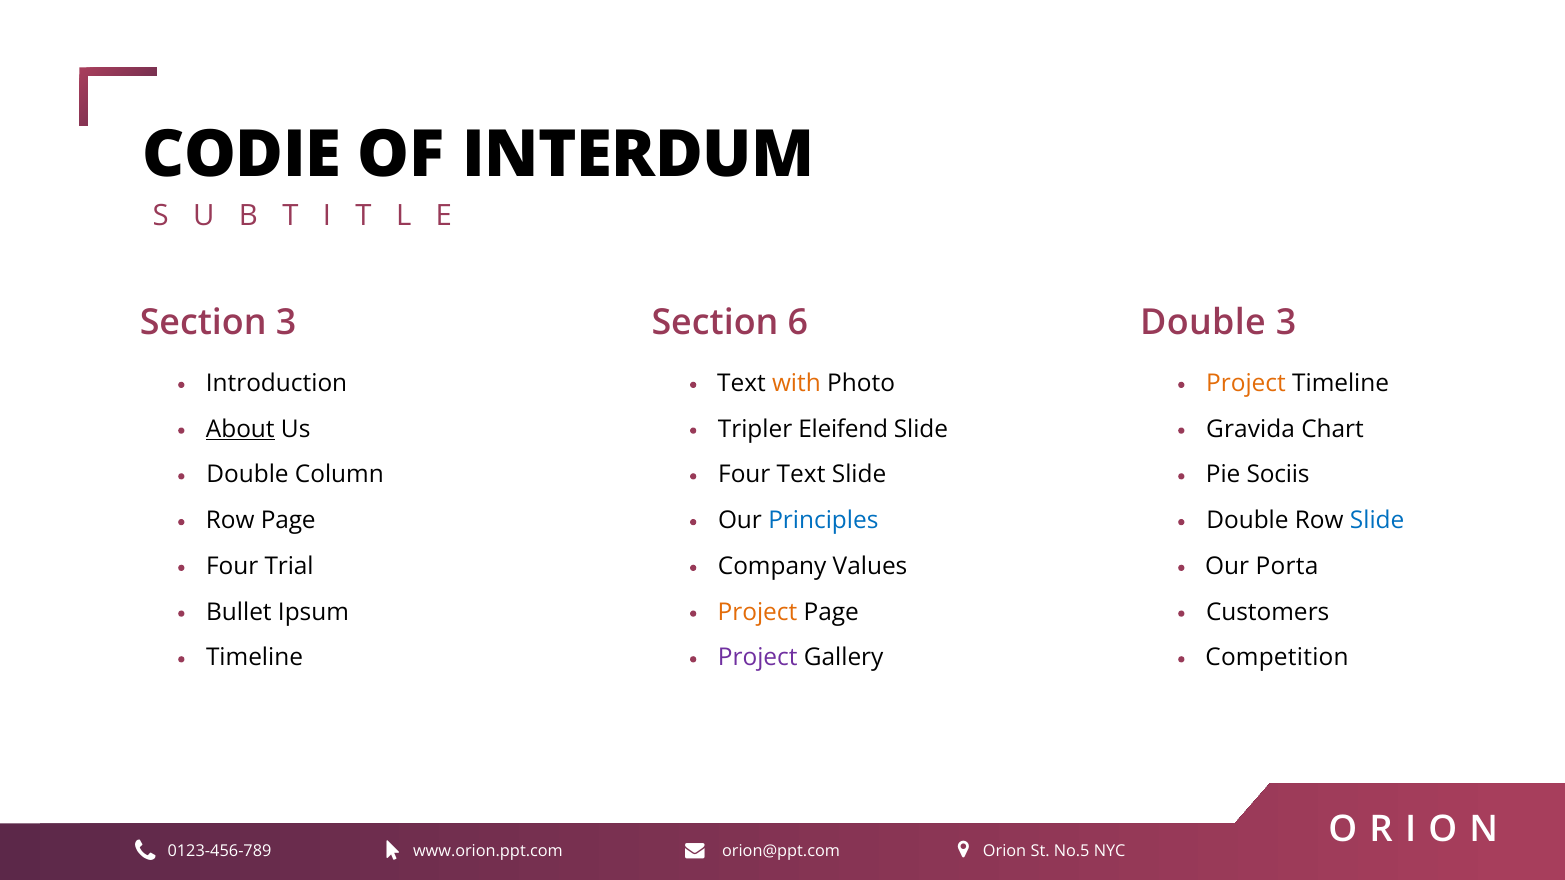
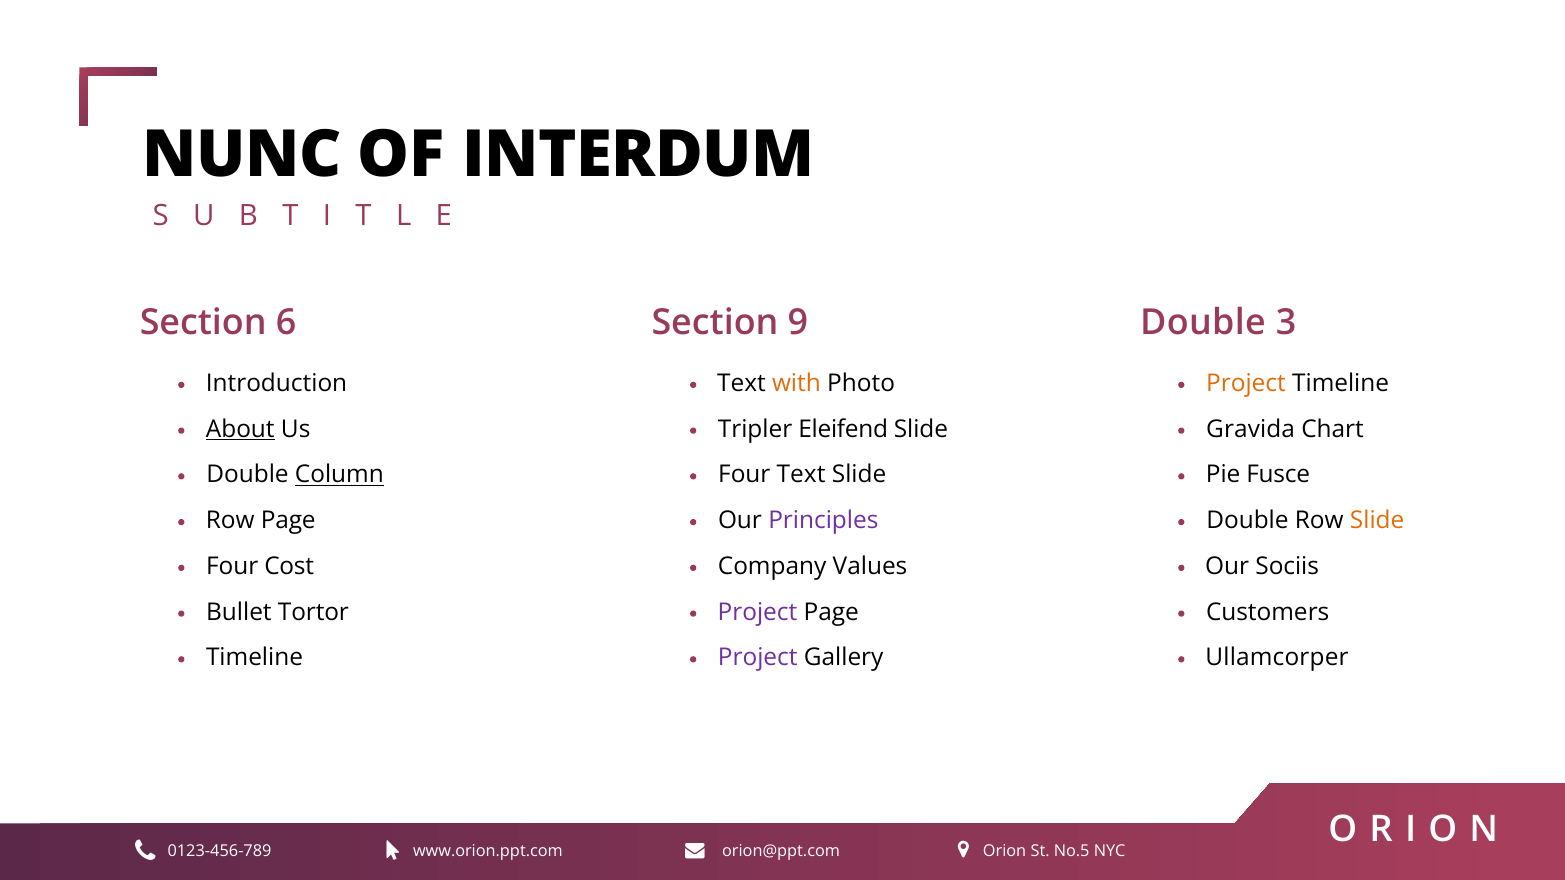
CODIE: CODIE -> NUNC
Section 3: 3 -> 6
6: 6 -> 9
Column underline: none -> present
Sociis: Sociis -> Fusce
Principles colour: blue -> purple
Slide at (1377, 521) colour: blue -> orange
Trial: Trial -> Cost
Porta: Porta -> Sociis
Ipsum: Ipsum -> Tortor
Project at (757, 612) colour: orange -> purple
Competition: Competition -> Ullamcorper
